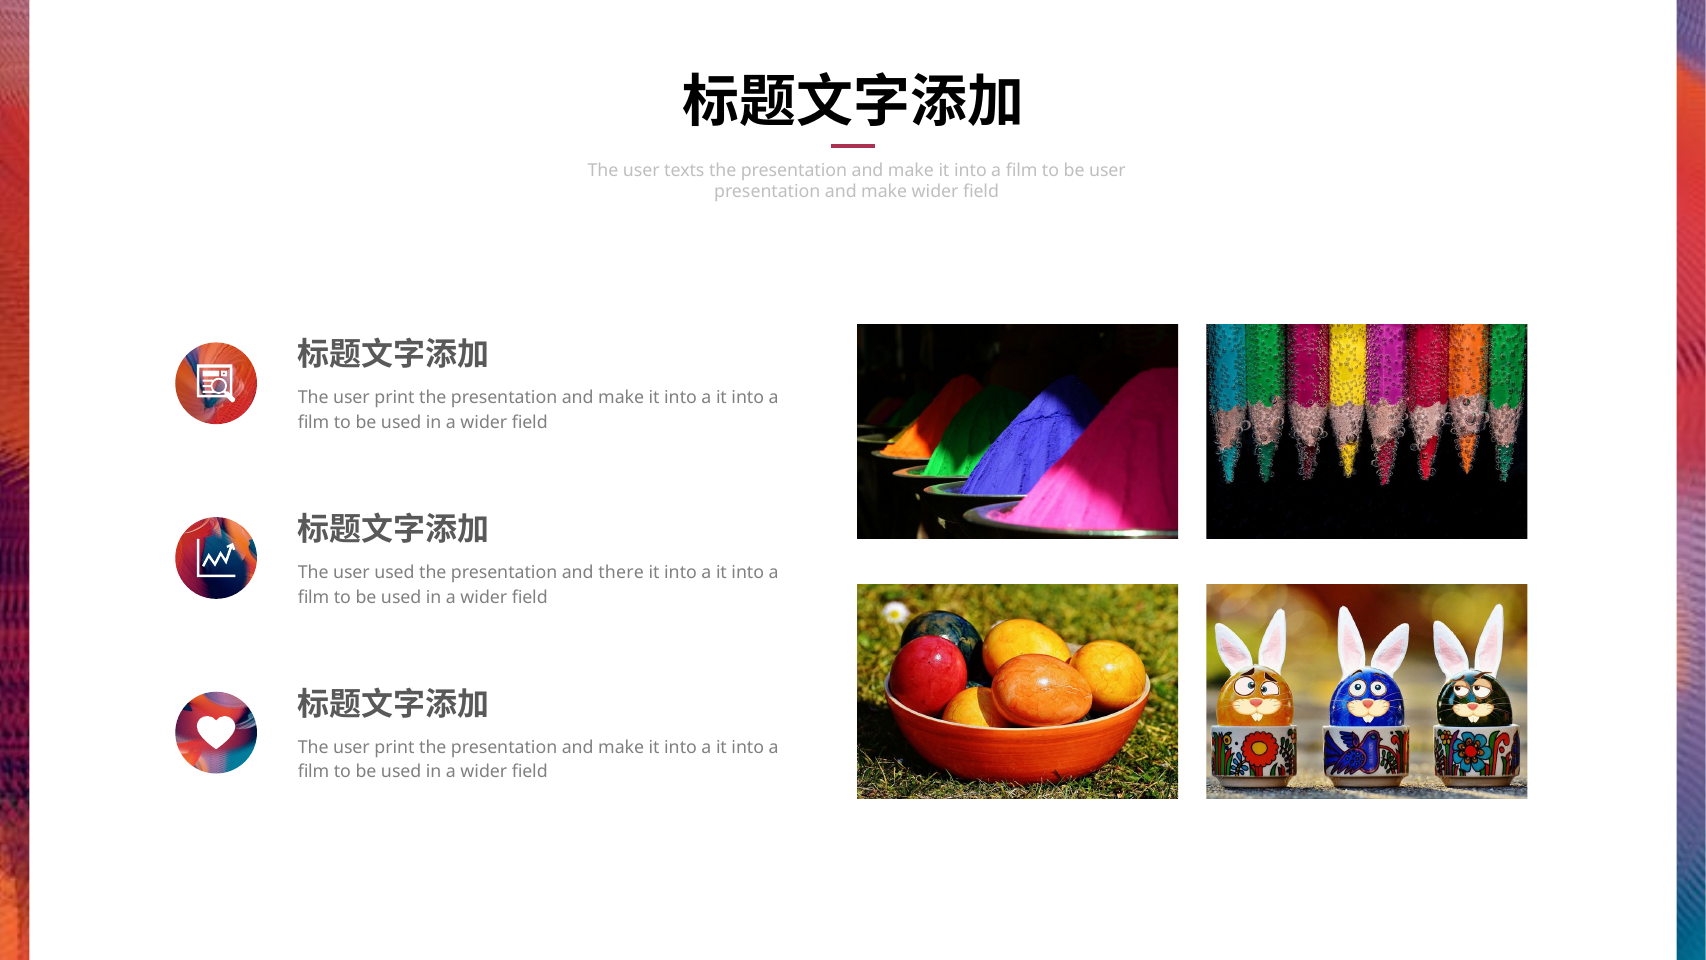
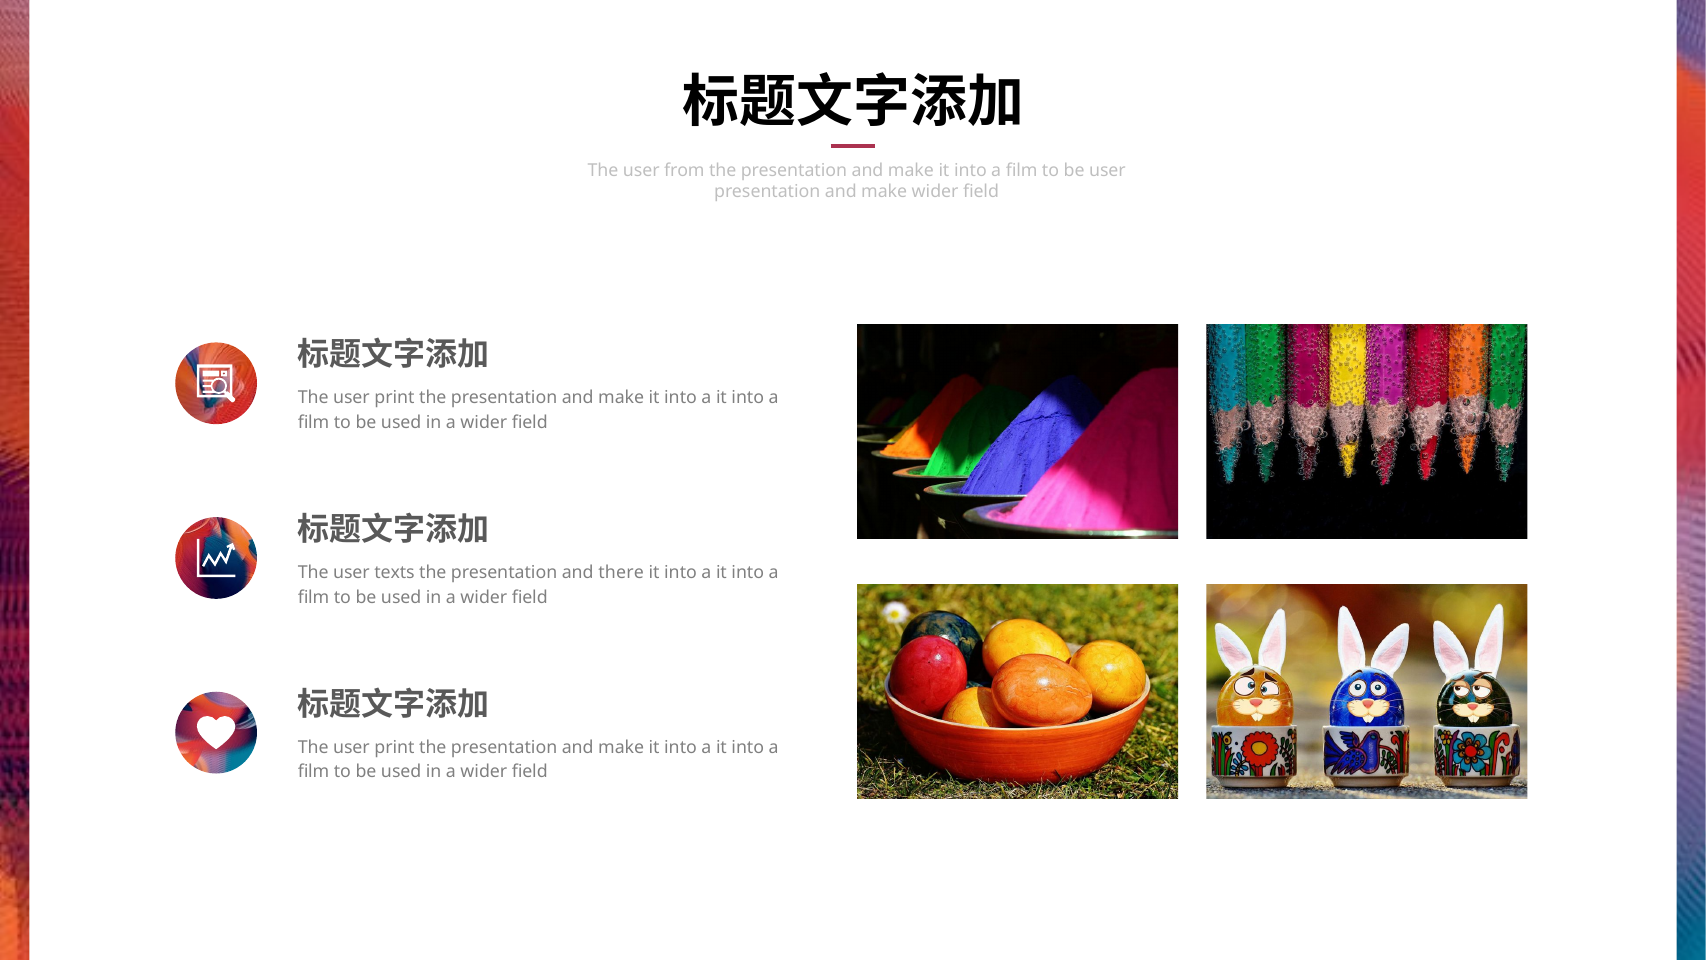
texts: texts -> from
user used: used -> texts
